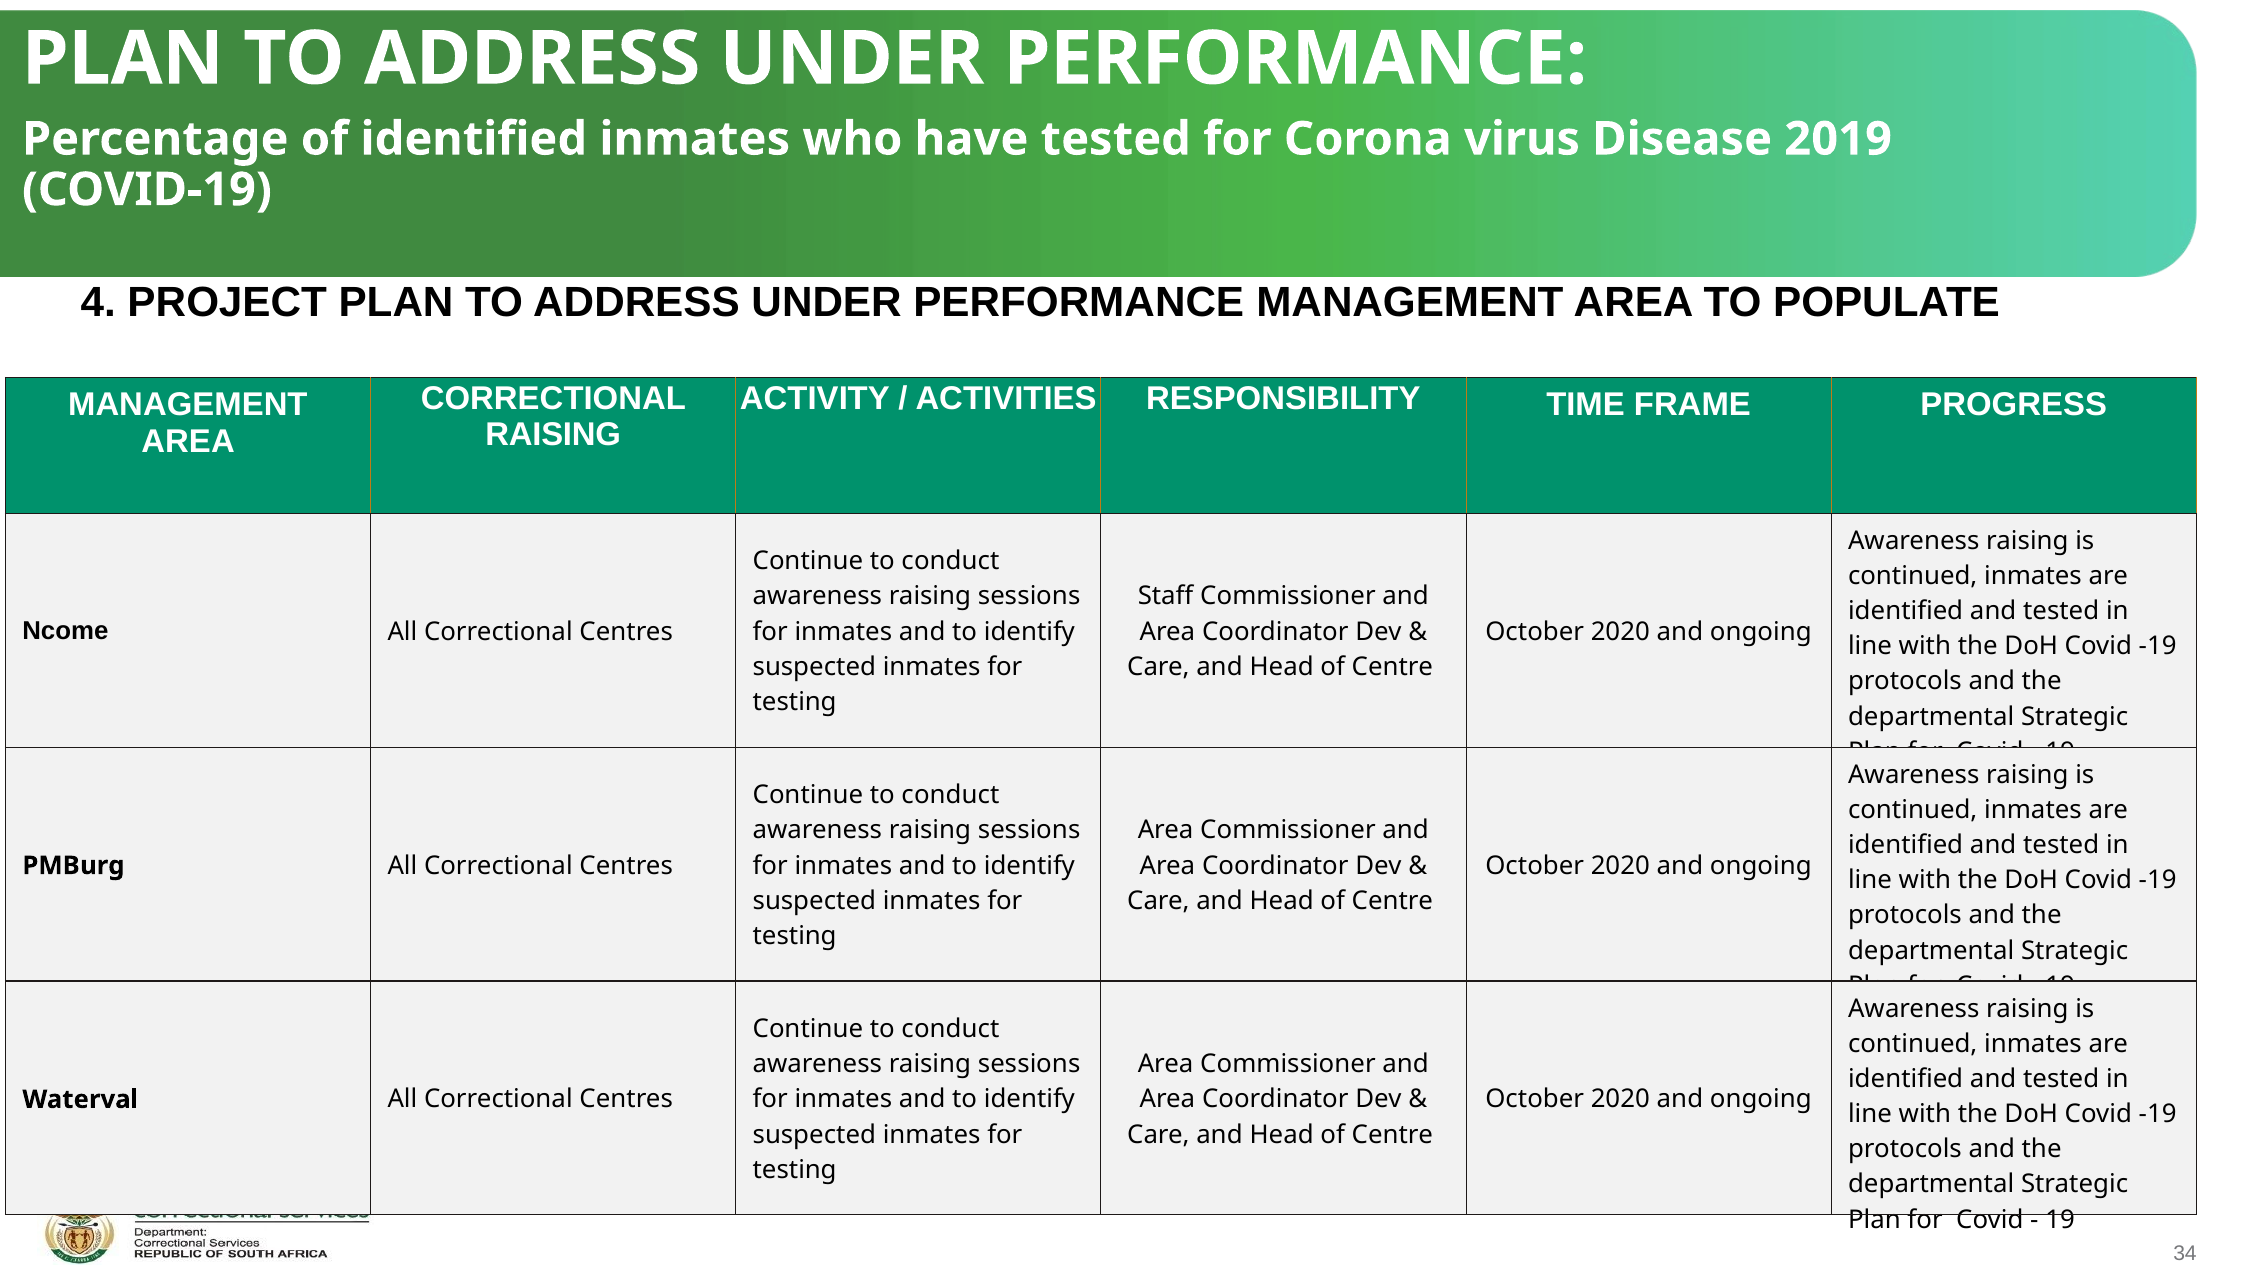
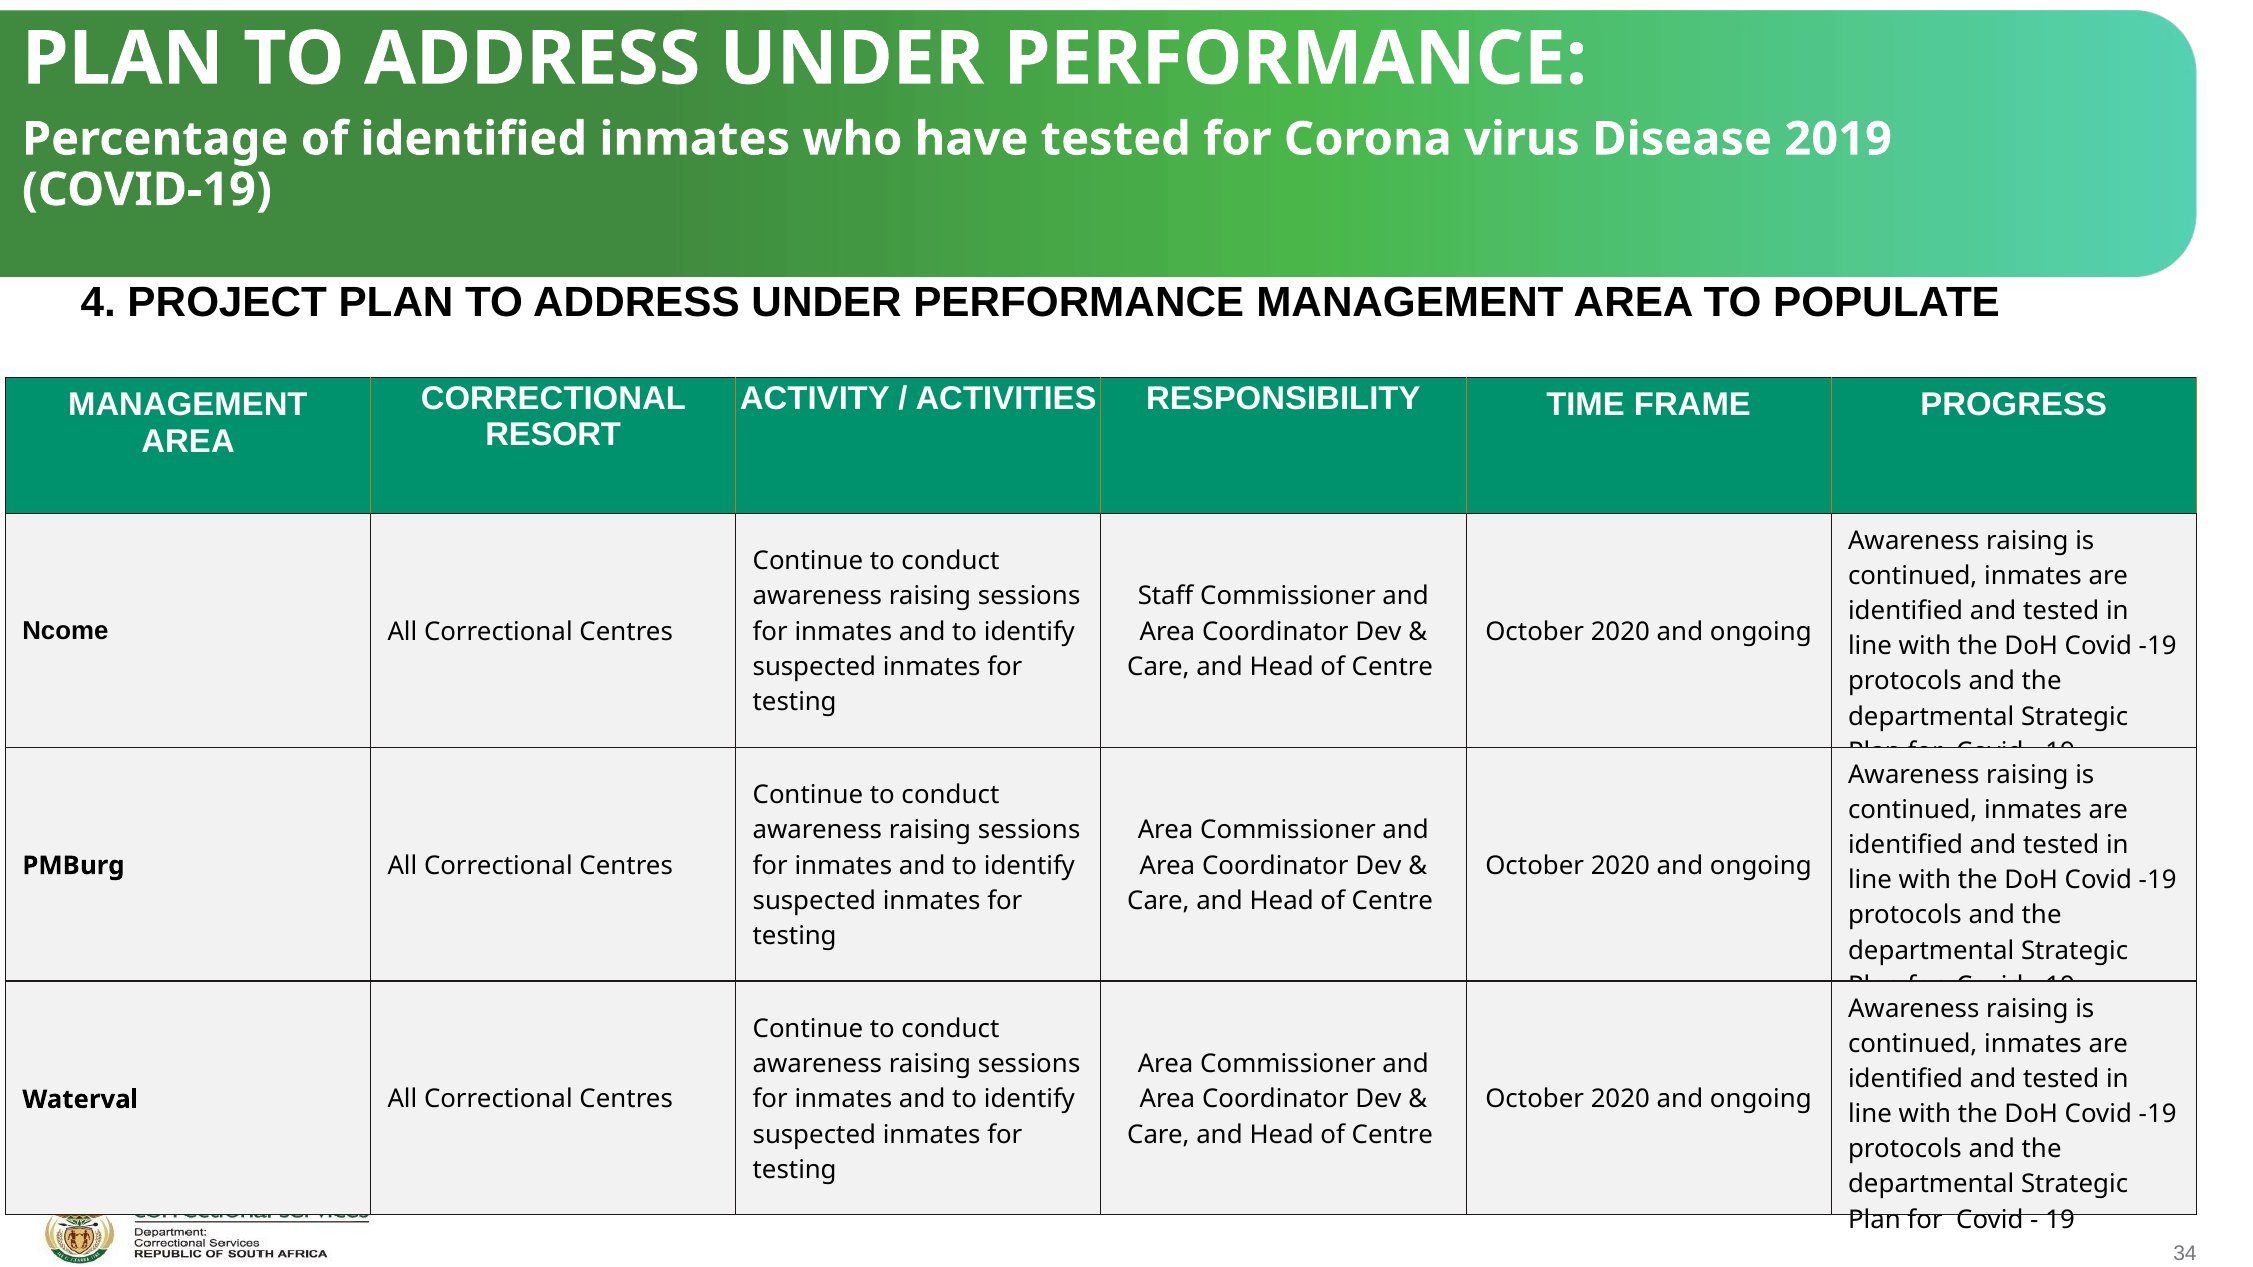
RAISING at (553, 435): RAISING -> RESORT
